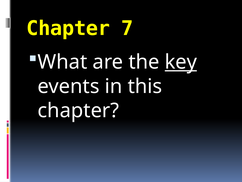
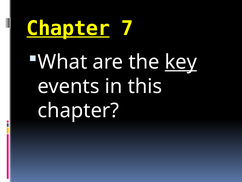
Chapter at (68, 28) underline: none -> present
